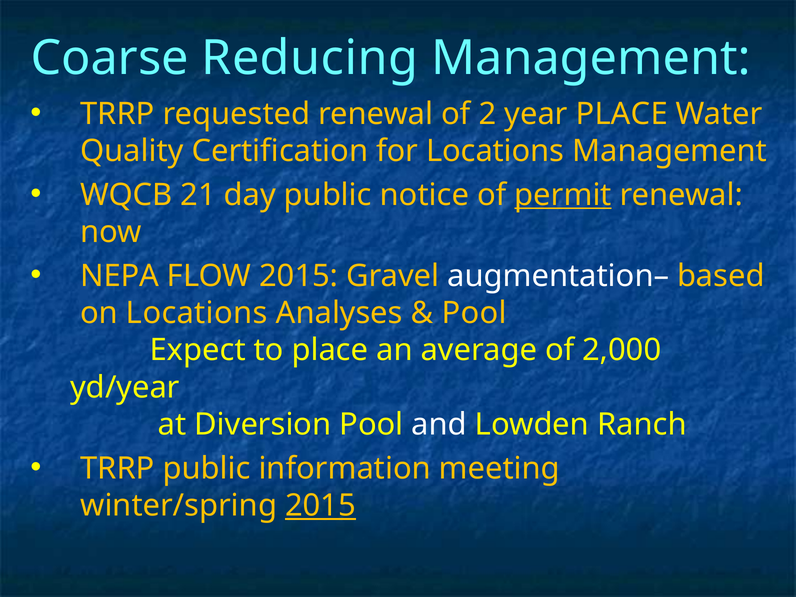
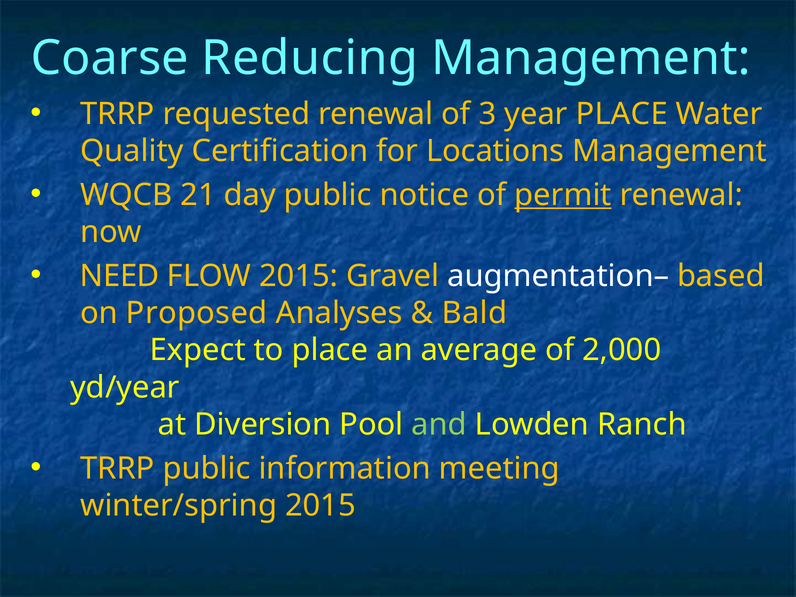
2: 2 -> 3
NEPA: NEPA -> NEED
on Locations: Locations -> Proposed
Pool at (474, 313): Pool -> Bald
and colour: white -> light green
2015 at (320, 506) underline: present -> none
